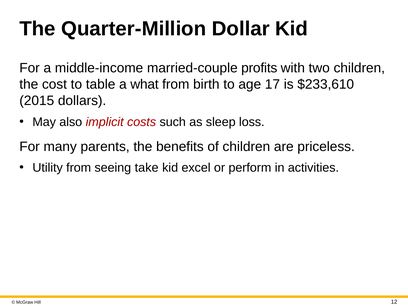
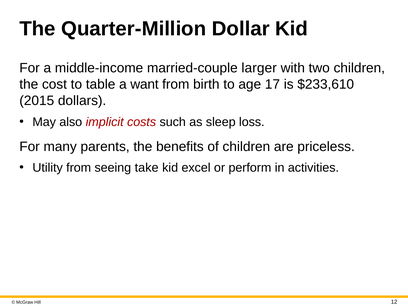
profits: profits -> larger
what: what -> want
